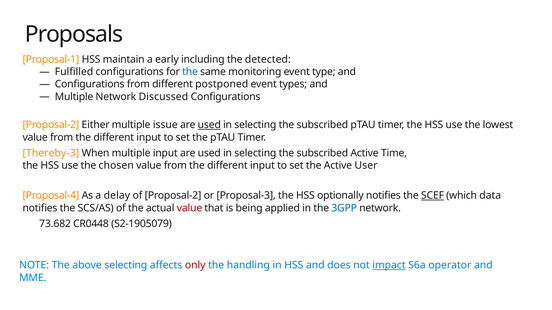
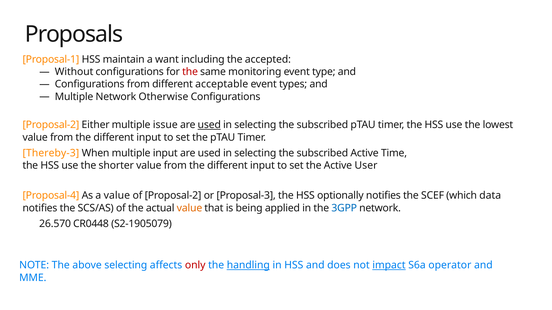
early: early -> want
detected: detected -> accepted
Fulfilled: Fulfilled -> Without
the at (190, 72) colour: blue -> red
postponed: postponed -> acceptable
Discussed: Discussed -> Otherwise
chosen: chosen -> shorter
a delay: delay -> value
SCEF underline: present -> none
value at (189, 208) colour: red -> orange
73.682: 73.682 -> 26.570
handling underline: none -> present
